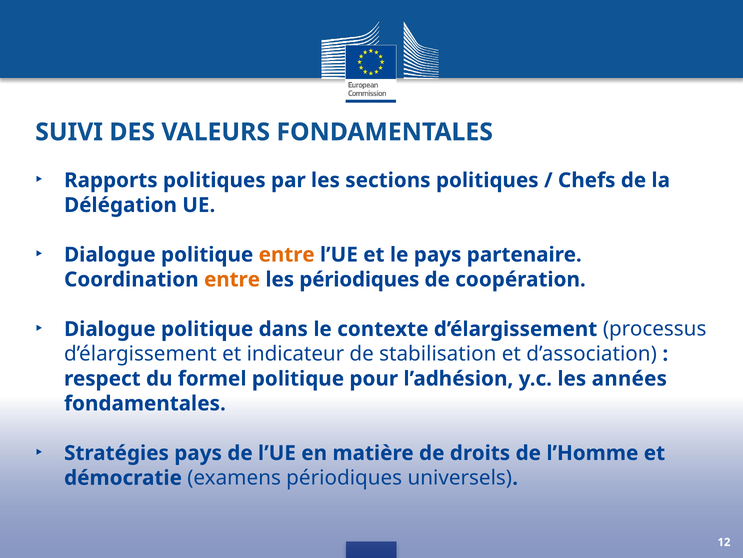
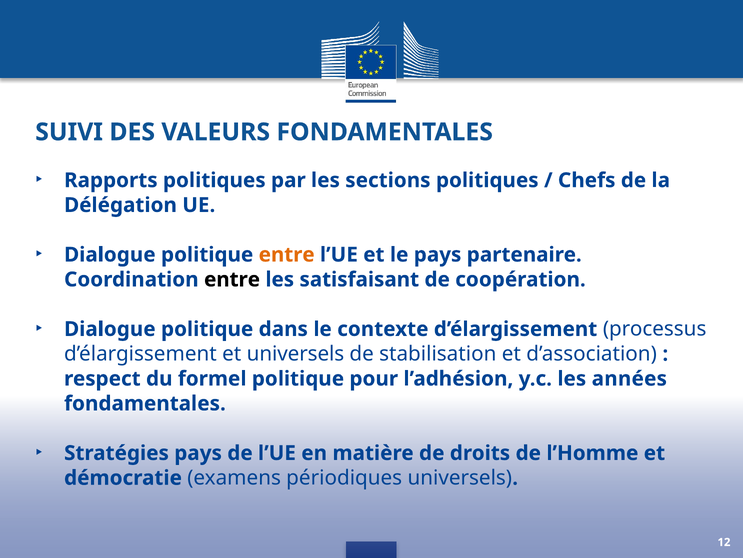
entre at (232, 279) colour: orange -> black
les périodiques: périodiques -> satisfaisant
et indicateur: indicateur -> universels
